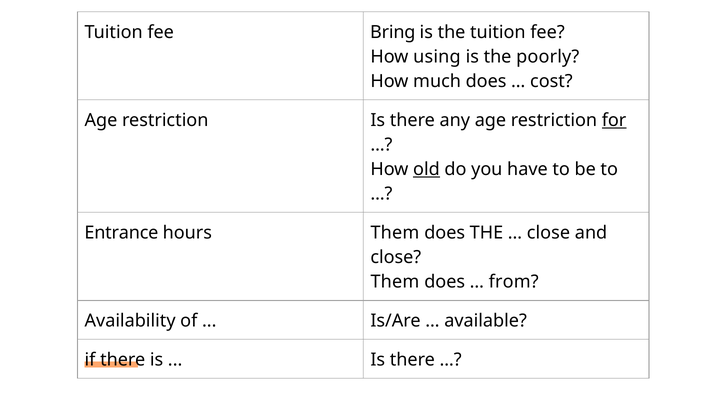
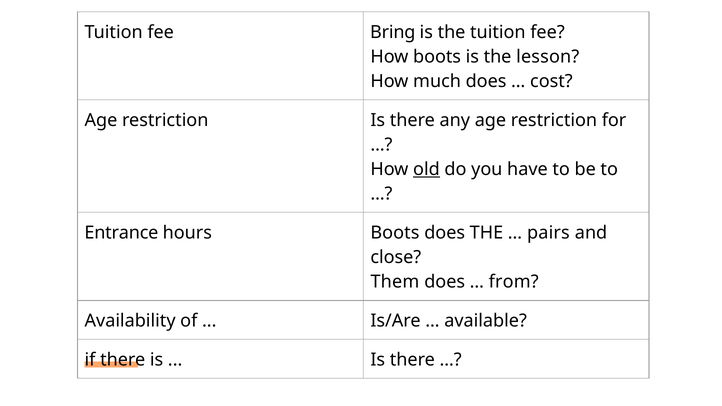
How using: using -> boots
poorly: poorly -> lesson
for underline: present -> none
hours Them: Them -> Boots
close at (548, 233): close -> pairs
